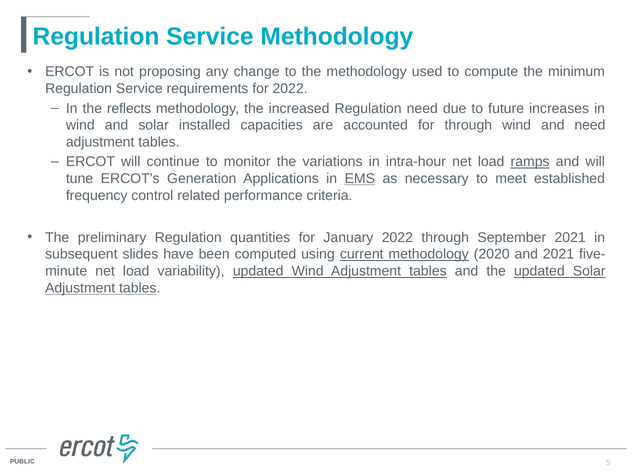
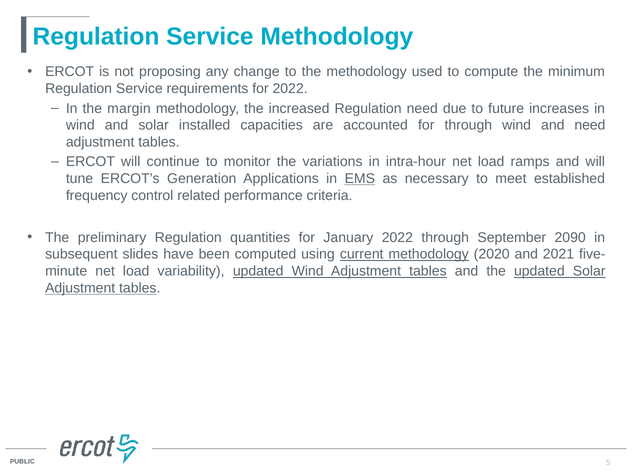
reflects: reflects -> margin
ramps underline: present -> none
September 2021: 2021 -> 2090
